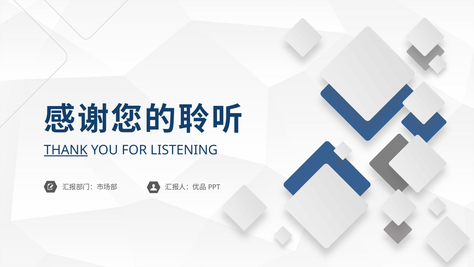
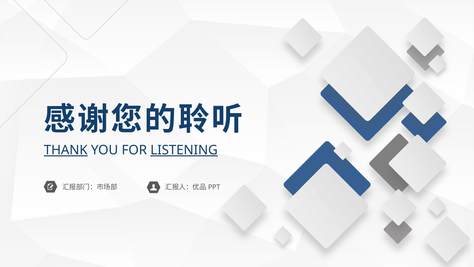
LISTENING underline: none -> present
